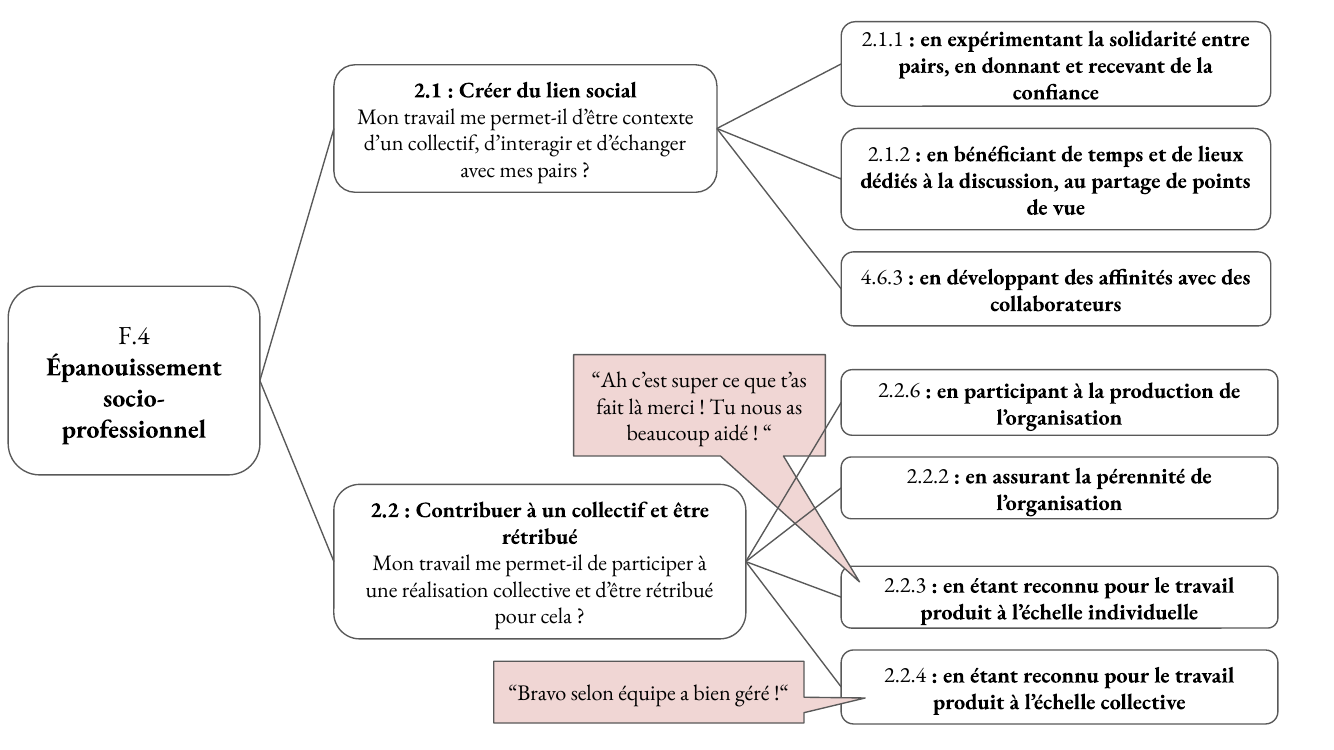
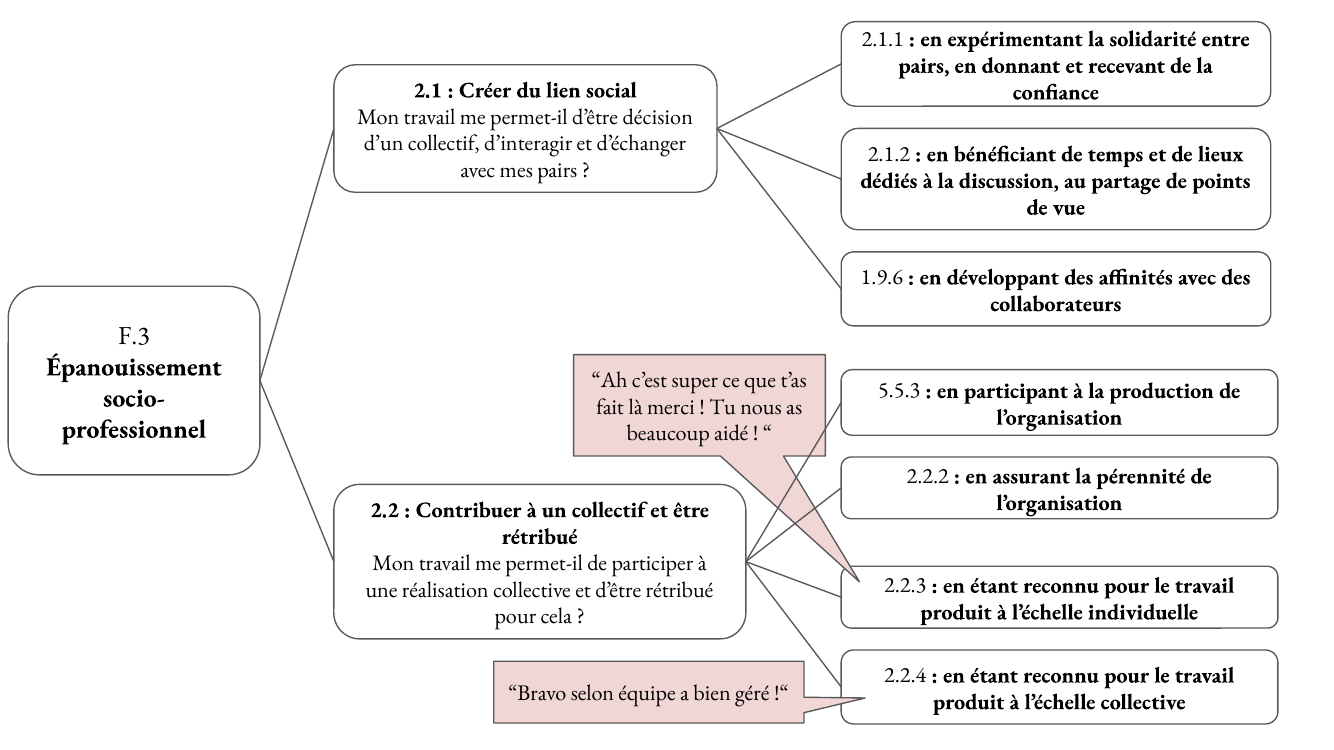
contexte: contexte -> décision
4.6.3: 4.6.3 -> 1.9.6
F.4: F.4 -> F.3
2.2.6: 2.2.6 -> 5.5.3
